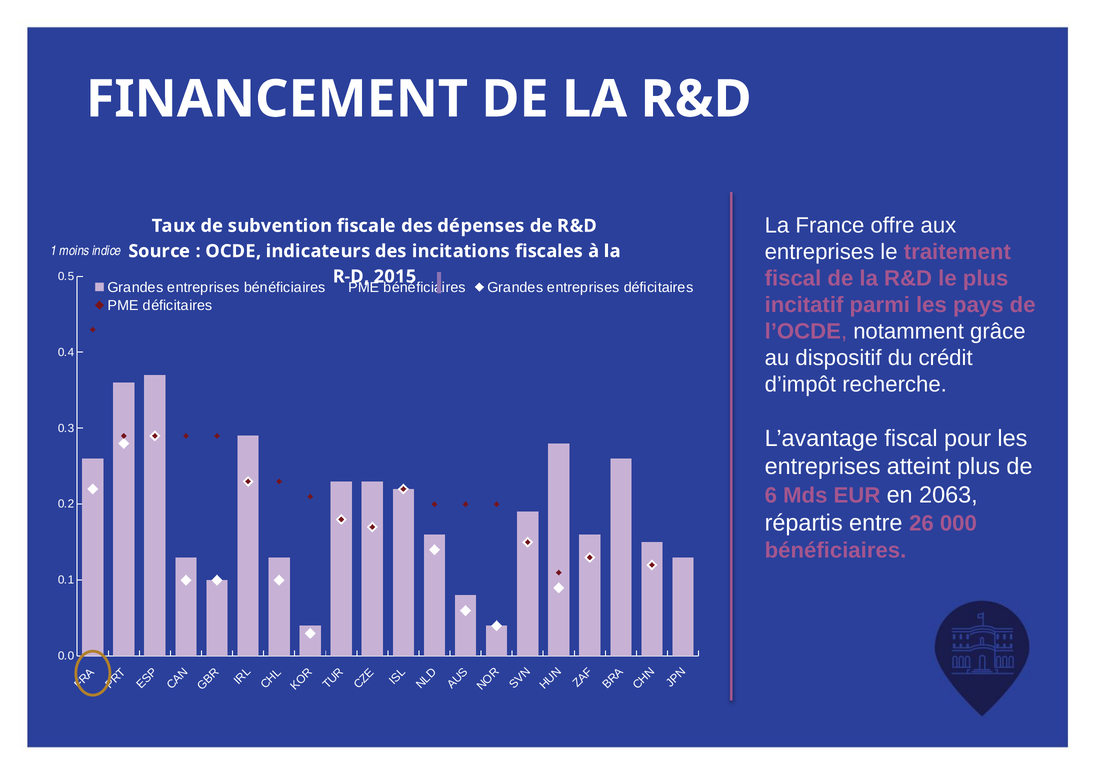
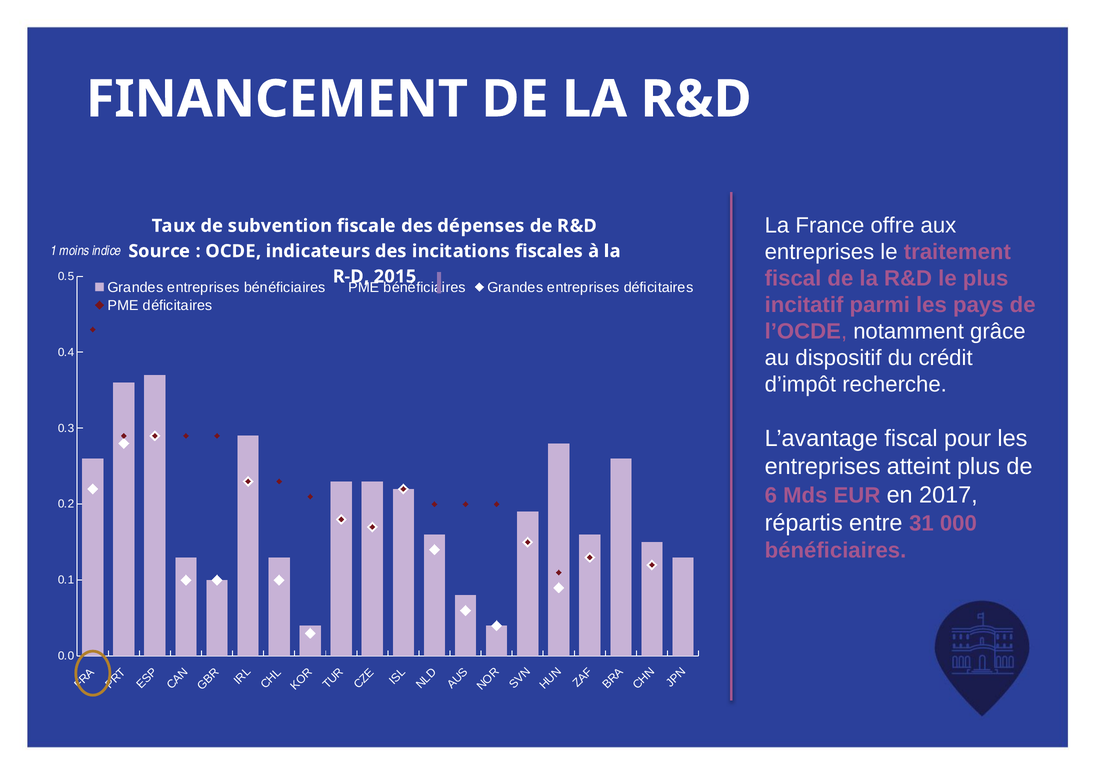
2063: 2063 -> 2017
26: 26 -> 31
